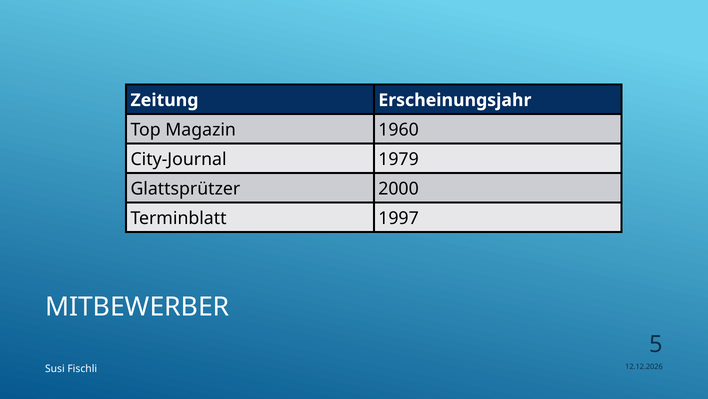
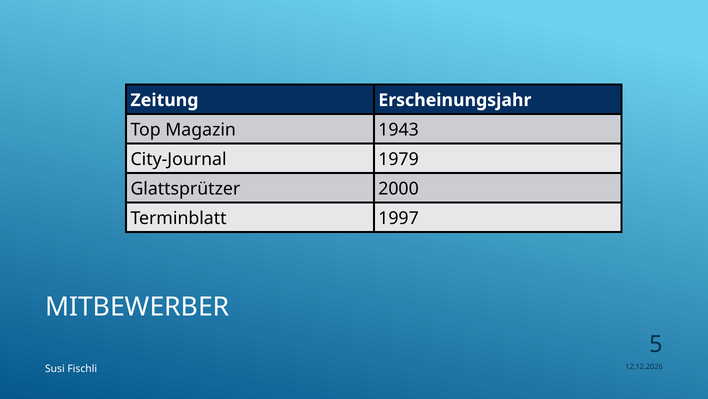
1960: 1960 -> 1943
